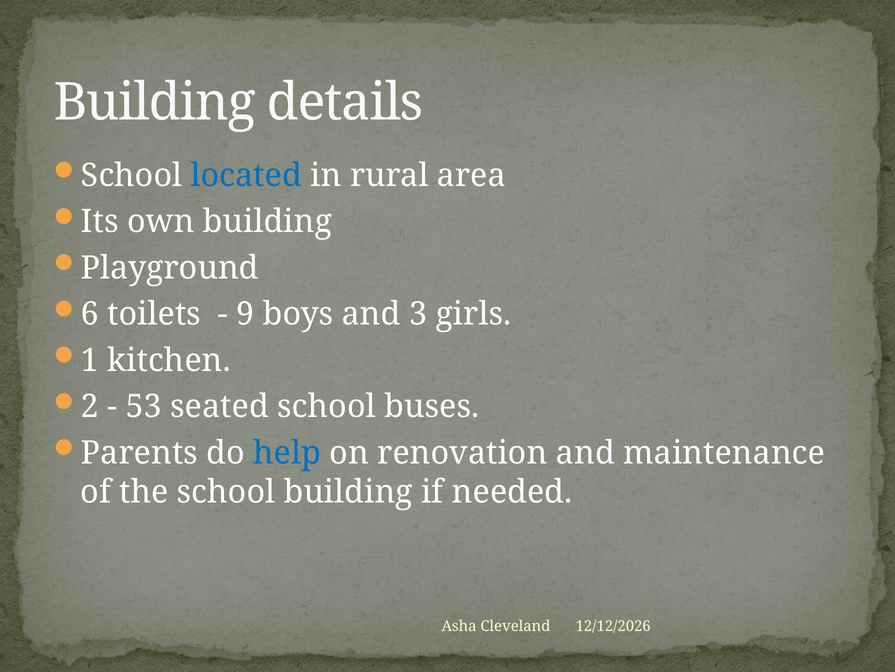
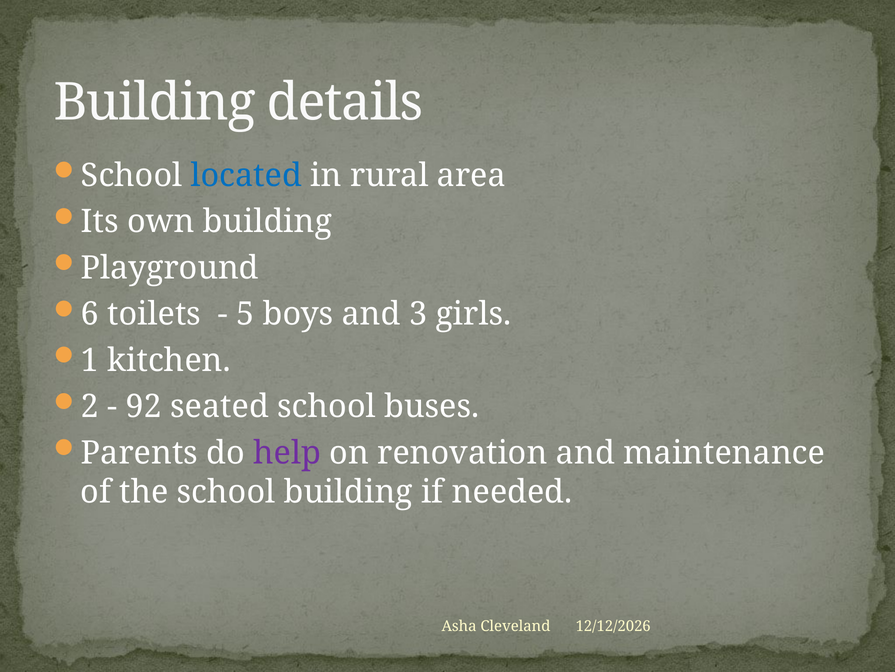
9: 9 -> 5
53: 53 -> 92
help colour: blue -> purple
